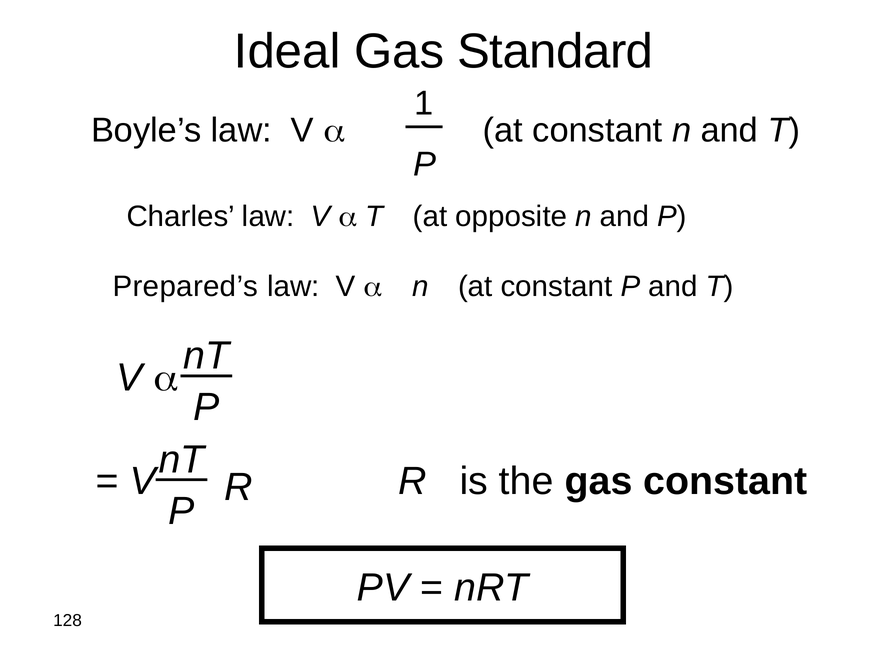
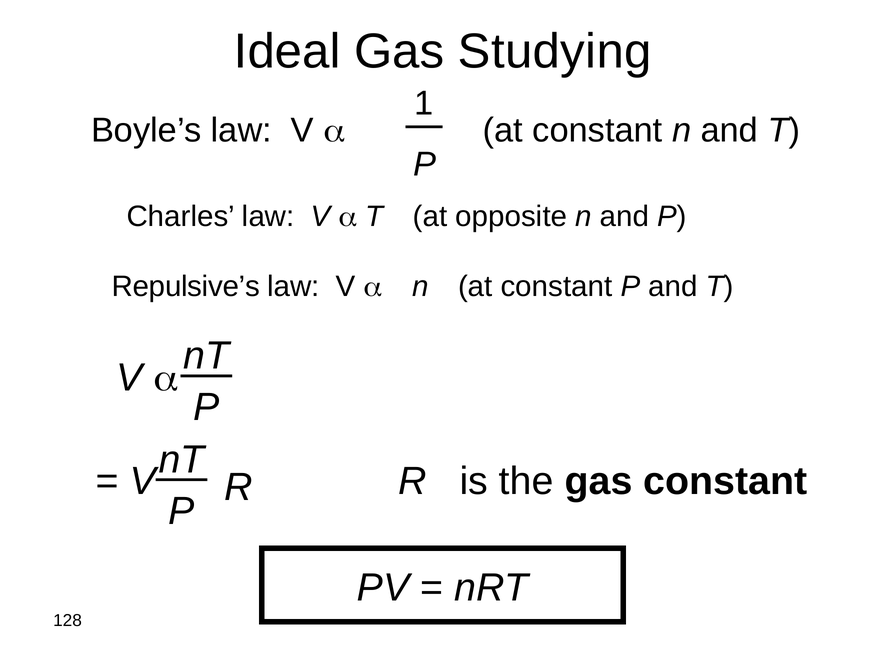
Standard: Standard -> Studying
Prepared’s: Prepared’s -> Repulsive’s
